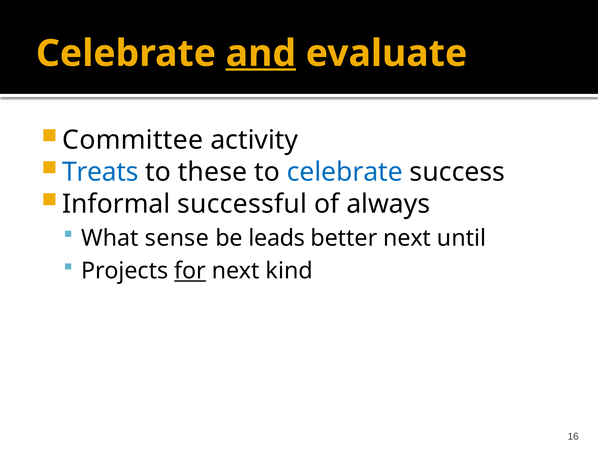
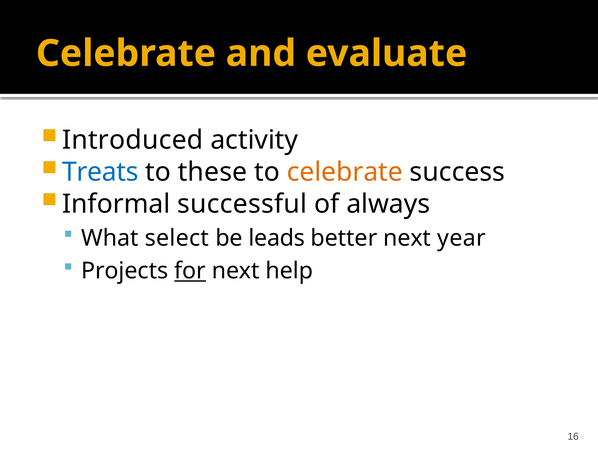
and underline: present -> none
Committee: Committee -> Introduced
celebrate at (345, 172) colour: blue -> orange
sense: sense -> select
until: until -> year
kind: kind -> help
